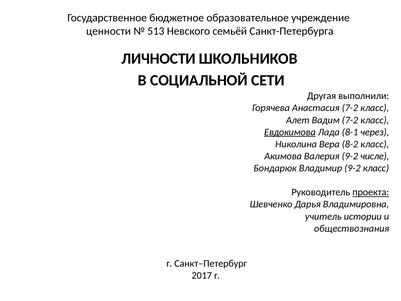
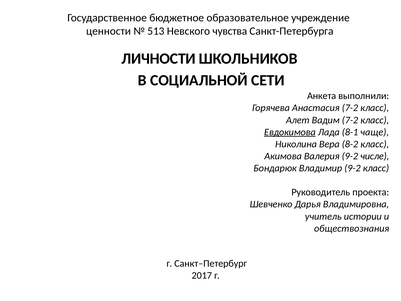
семьёй: семьёй -> чувства
Другая: Другая -> Анкета
через: через -> чаще
проекта underline: present -> none
